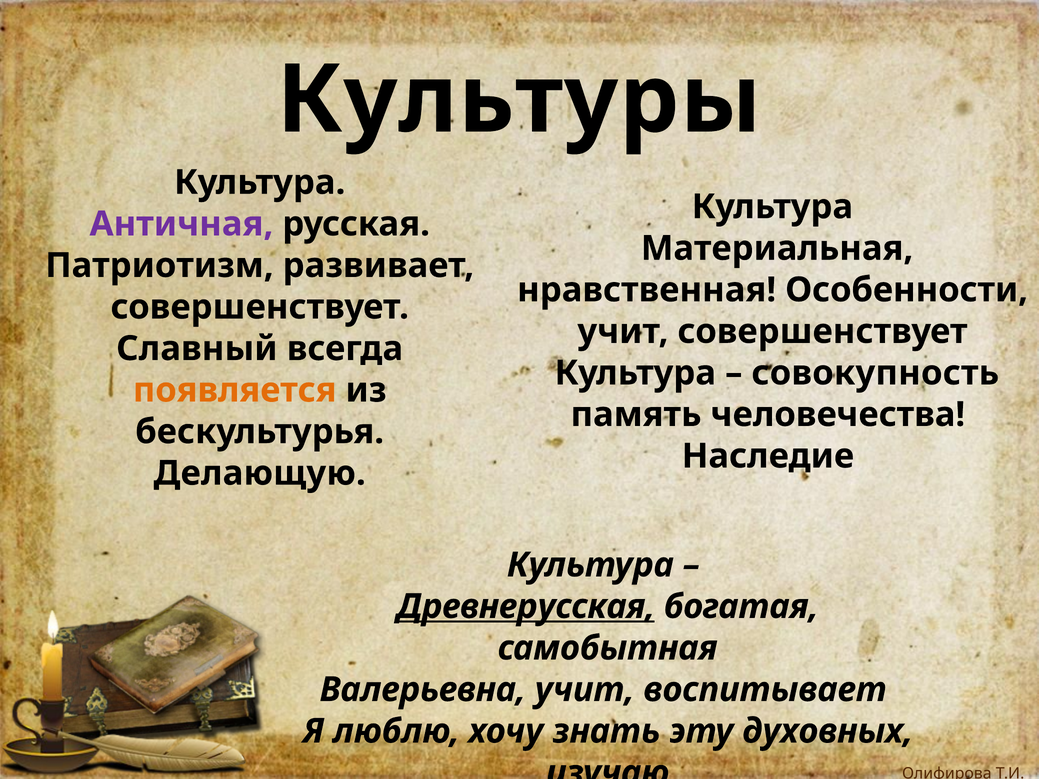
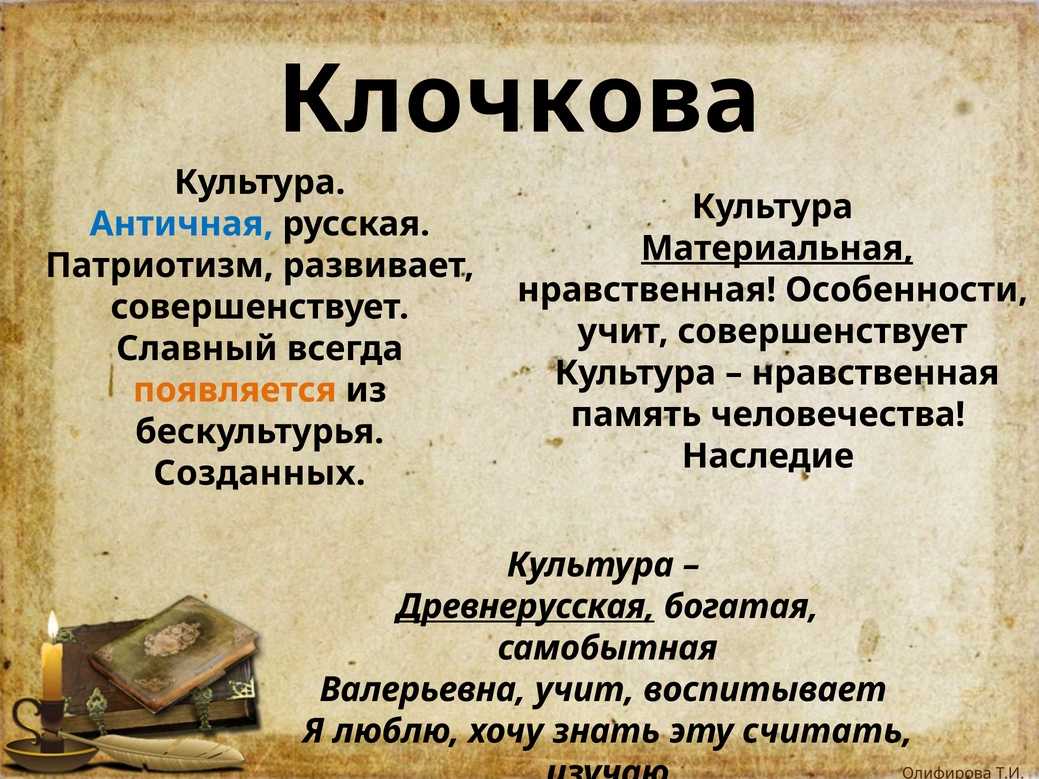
Культуры: Культуры -> Клочкова
Античная colour: purple -> blue
Материальная underline: none -> present
совокупность at (875, 373): совокупность -> нравственная
Делающую: Делающую -> Созданных
духовных: духовных -> считать
